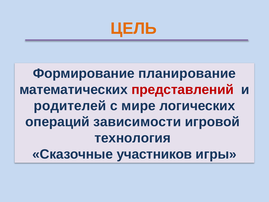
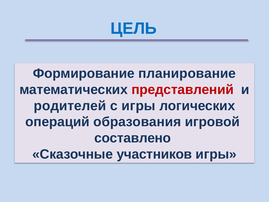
ЦЕЛЬ colour: orange -> blue
с мире: мире -> игры
зависимости: зависимости -> образования
технология: технология -> составлено
